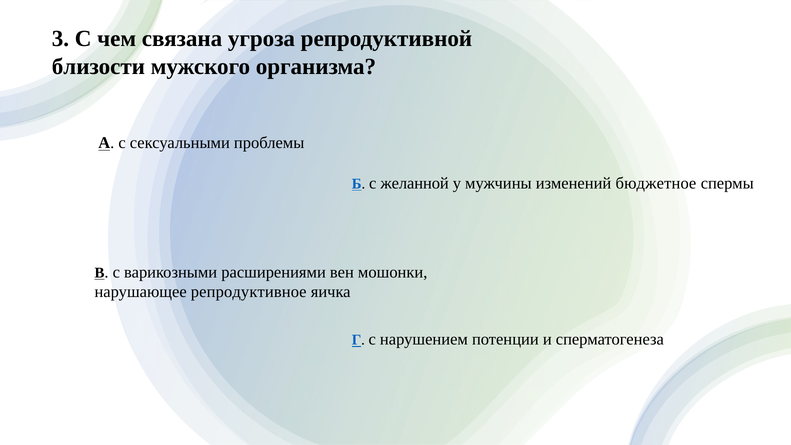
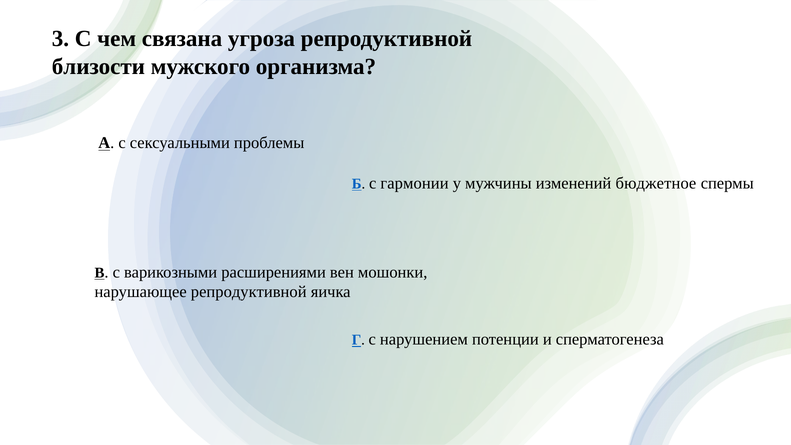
желанной: желанной -> гармонии
нарушающее репродуктивное: репродуктивное -> репродуктивной
